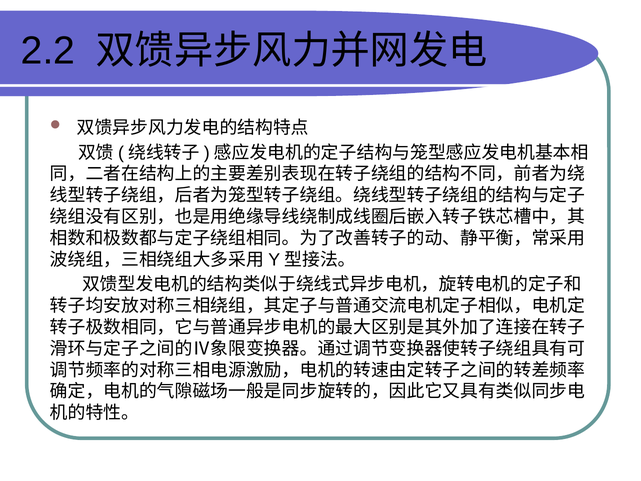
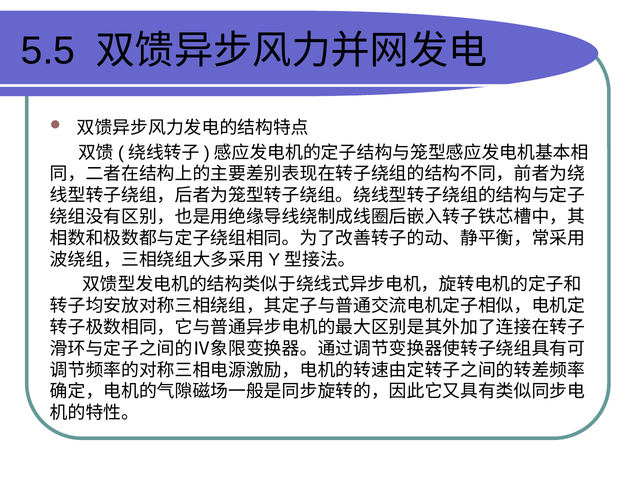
2.2: 2.2 -> 5.5
